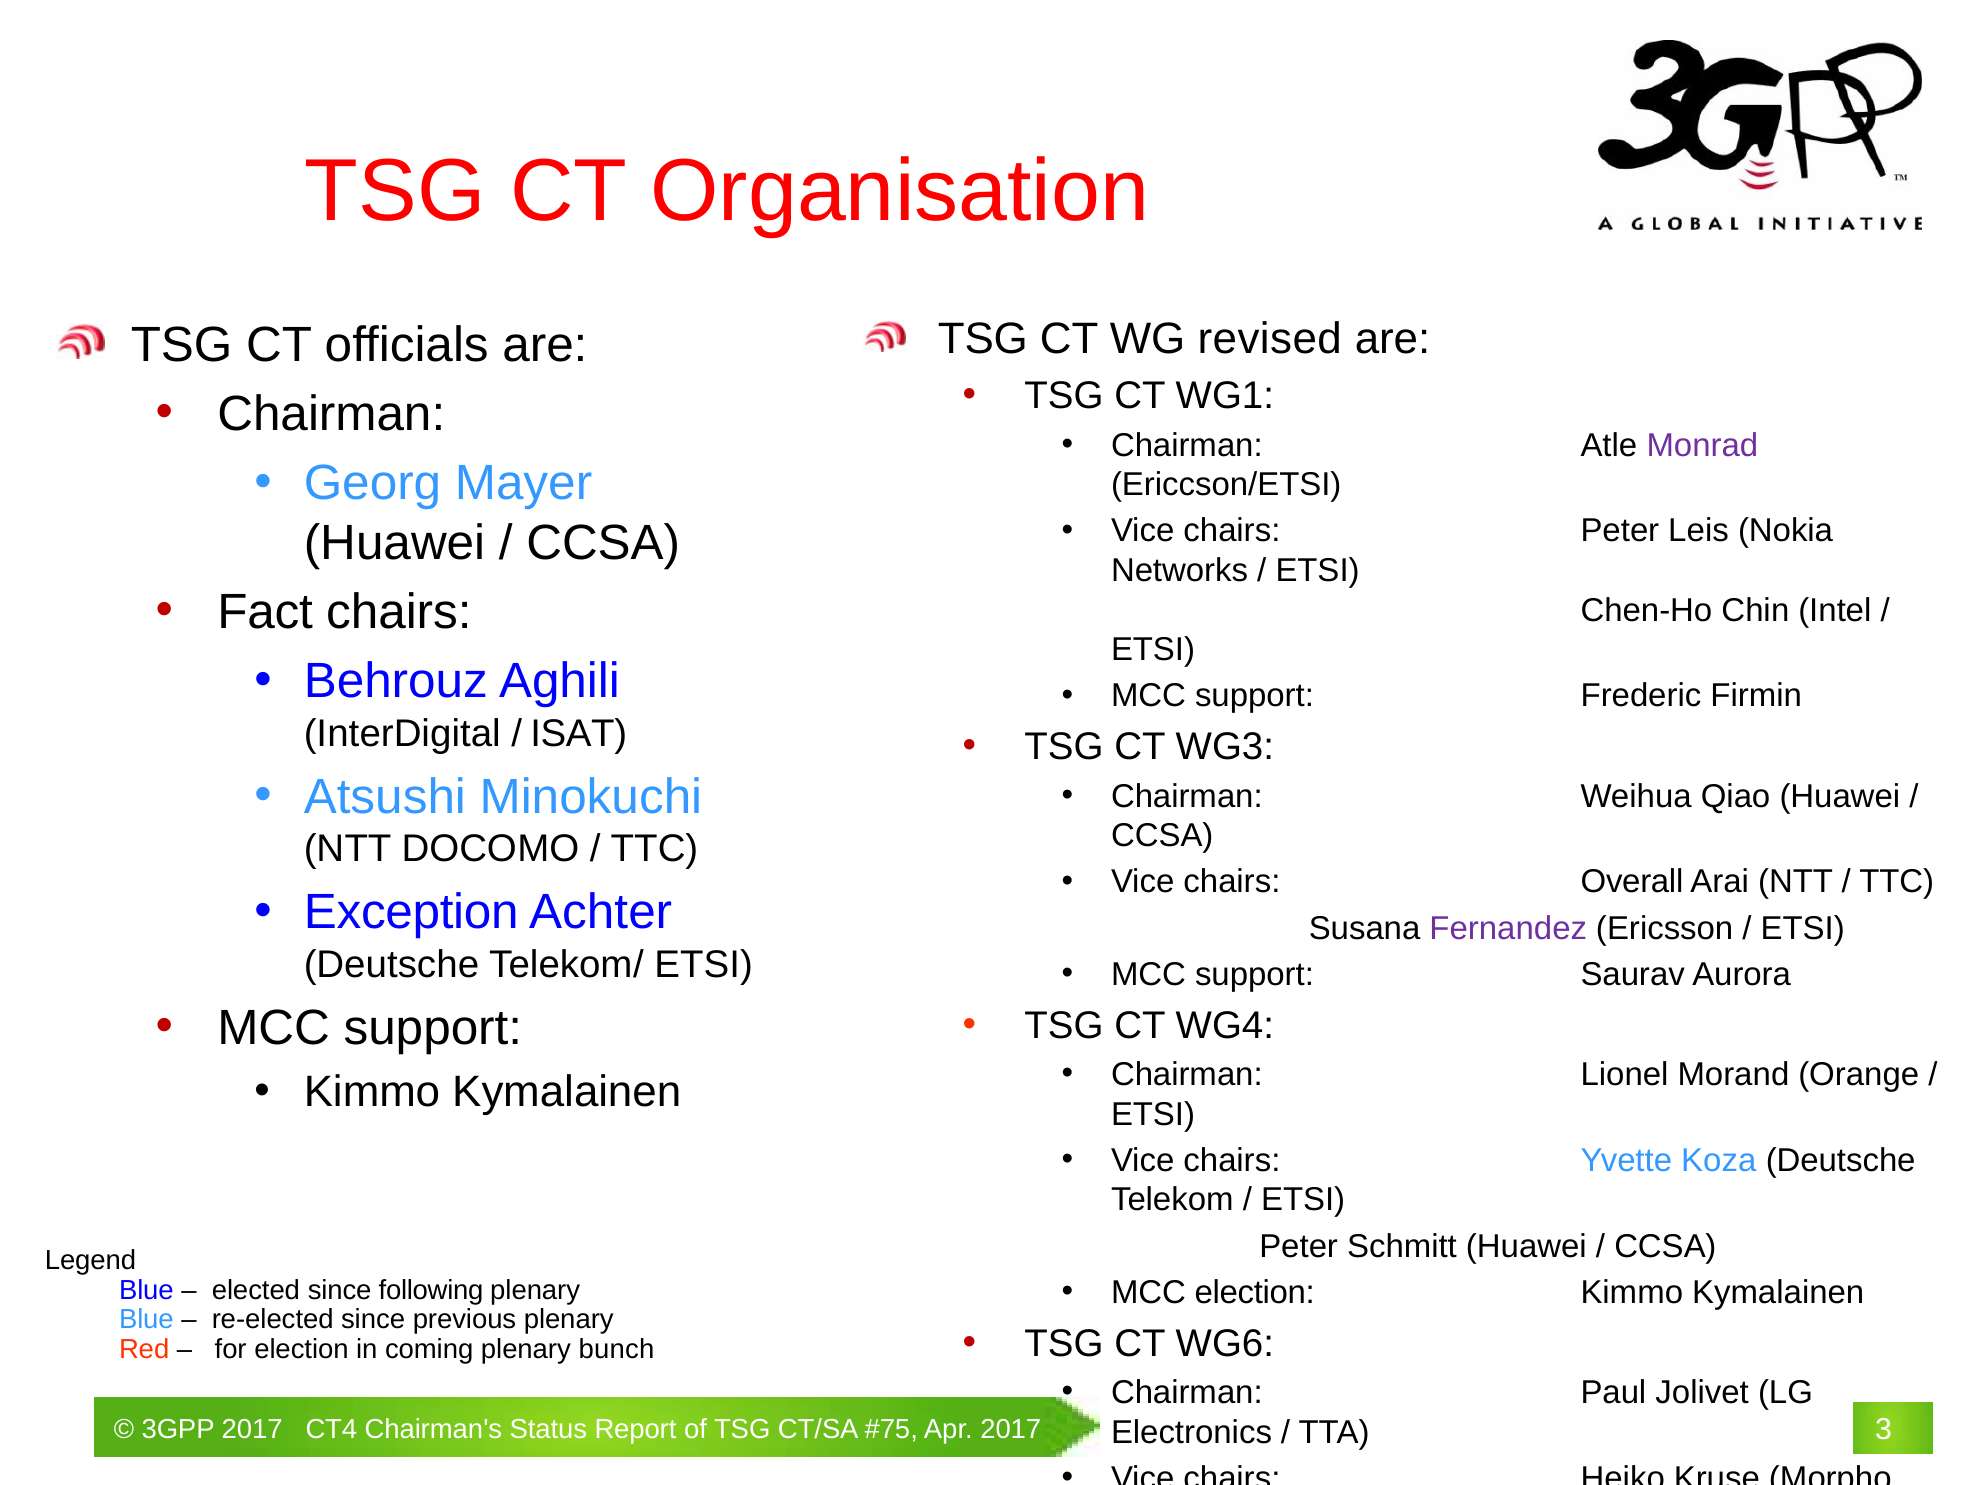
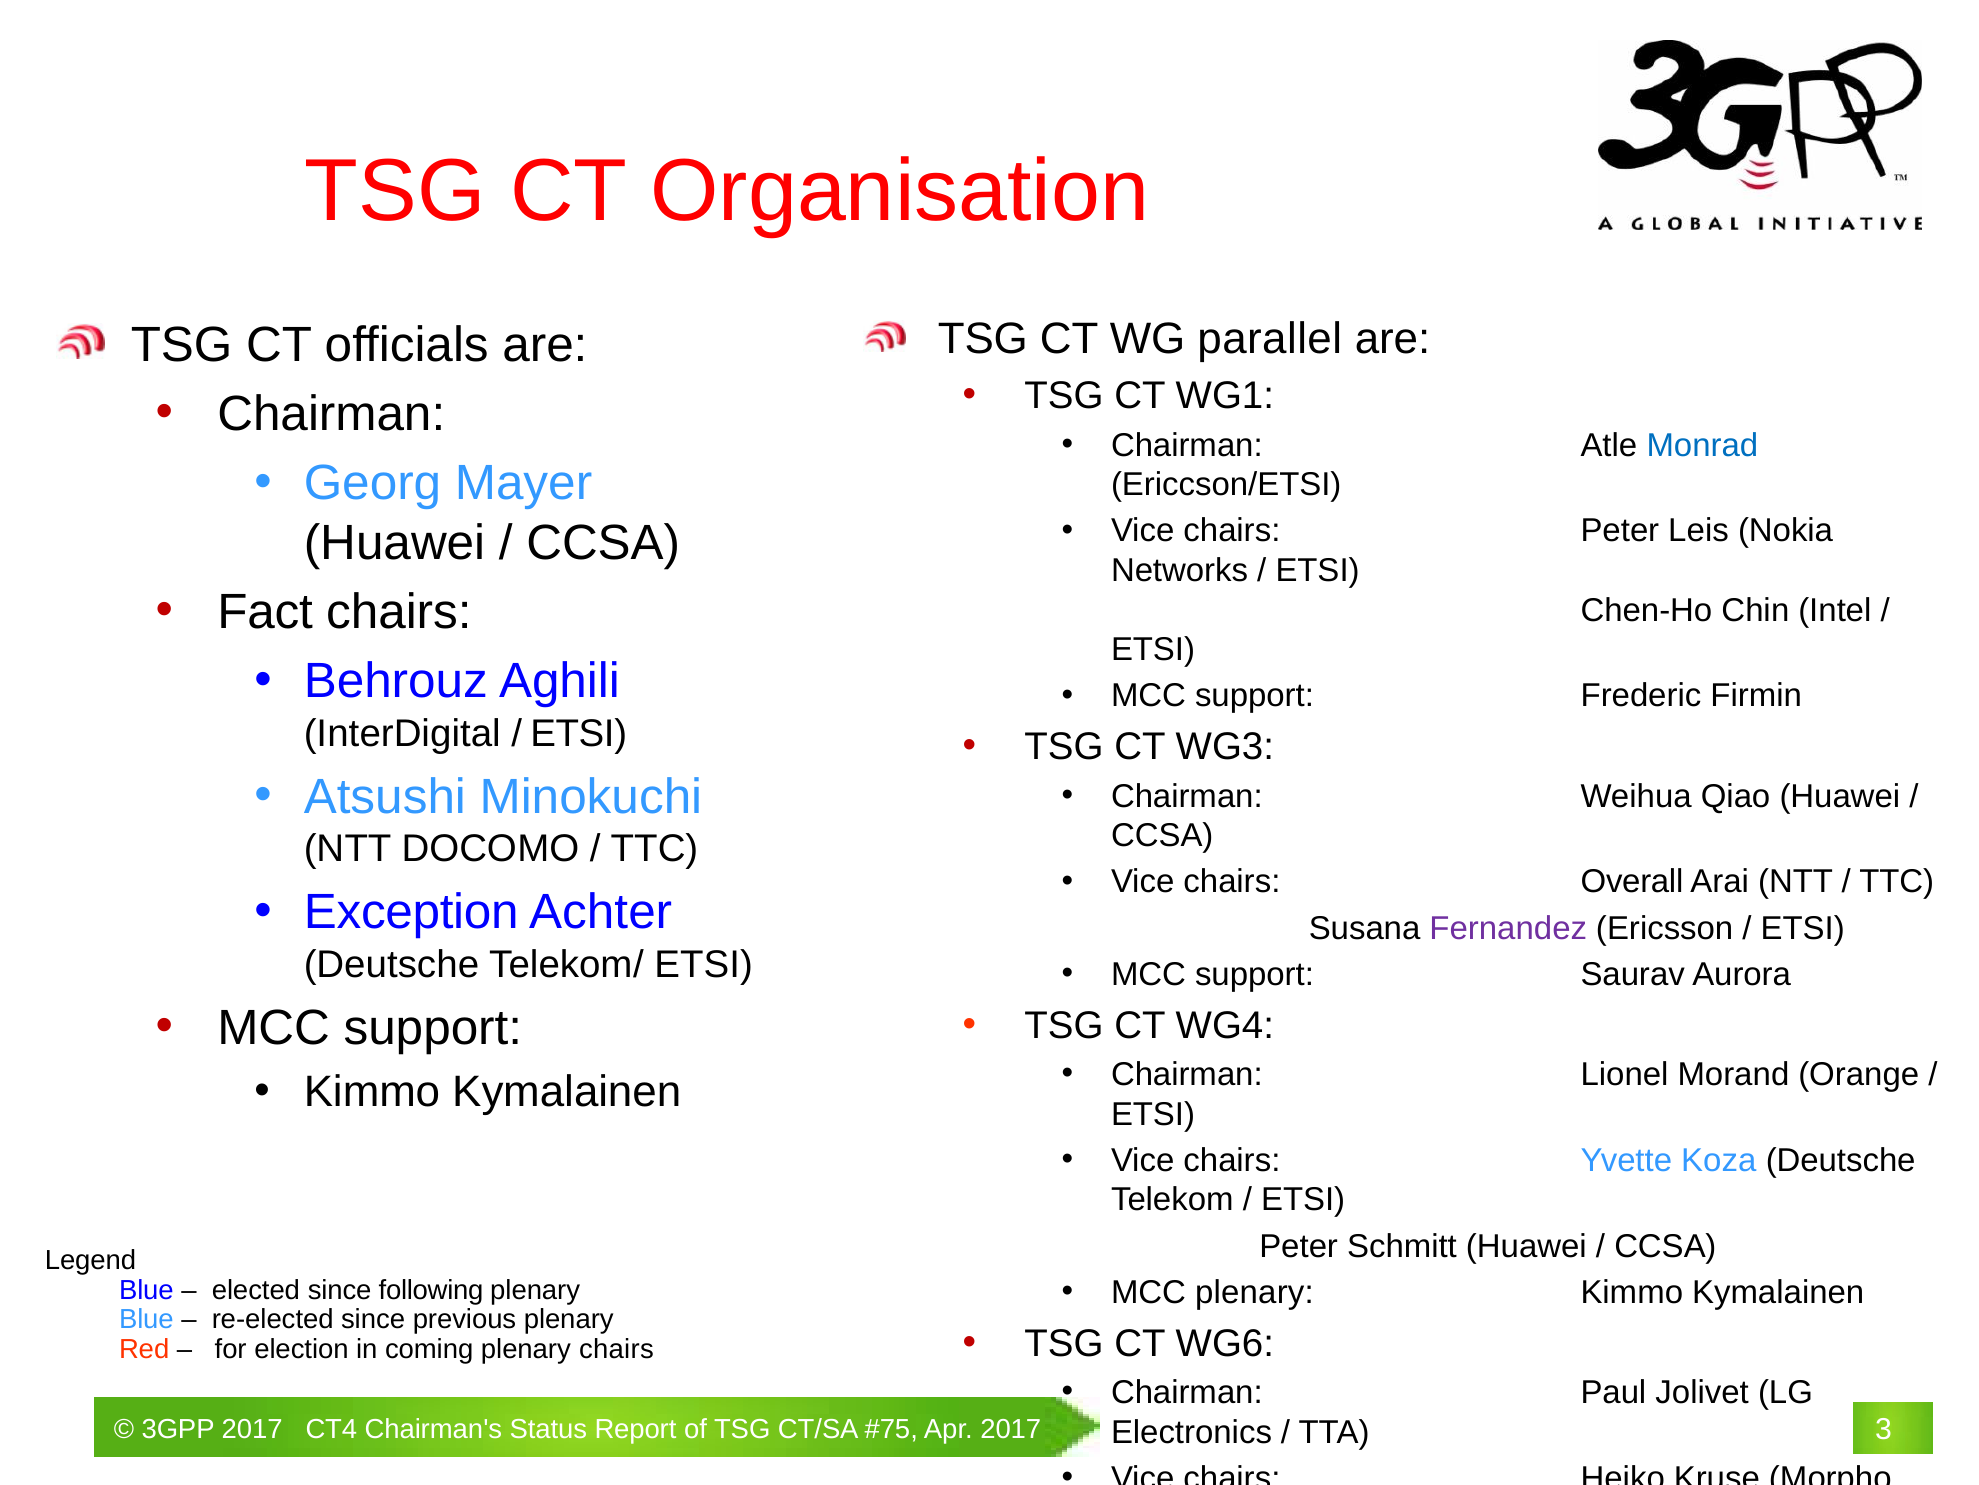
revised: revised -> parallel
Monrad colour: purple -> blue
ISAT at (579, 733): ISAT -> ETSI
MCC election: election -> plenary
plenary bunch: bunch -> chairs
